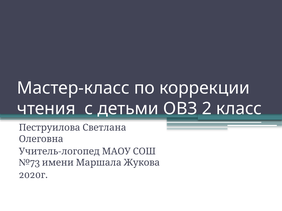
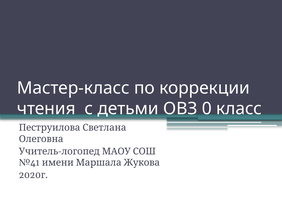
2: 2 -> 0
№73: №73 -> №41
